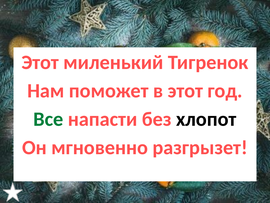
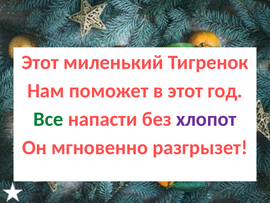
хлопот colour: black -> purple
